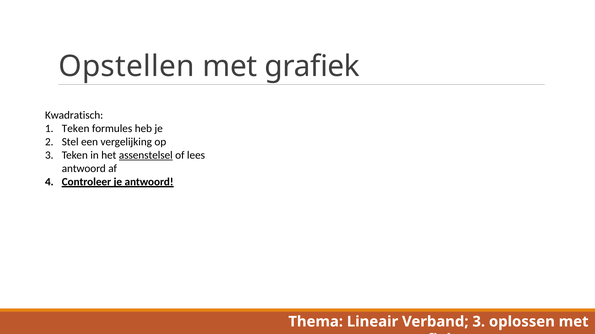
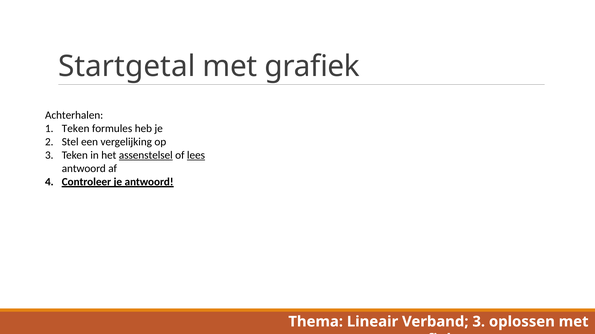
Opstellen: Opstellen -> Startgetal
Kwadratisch: Kwadratisch -> Achterhalen
lees underline: none -> present
